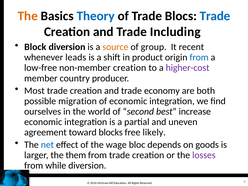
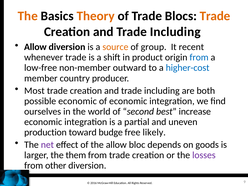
Theory colour: blue -> orange
Trade at (215, 16) colour: blue -> orange
Block at (35, 47): Block -> Allow
whenever leads: leads -> trade
non-member creation: creation -> outward
higher-cost colour: purple -> blue
economy at (162, 91): economy -> including
possible migration: migration -> economic
agreement: agreement -> production
blocks: blocks -> budge
net colour: blue -> purple
the wage: wage -> allow
while: while -> other
